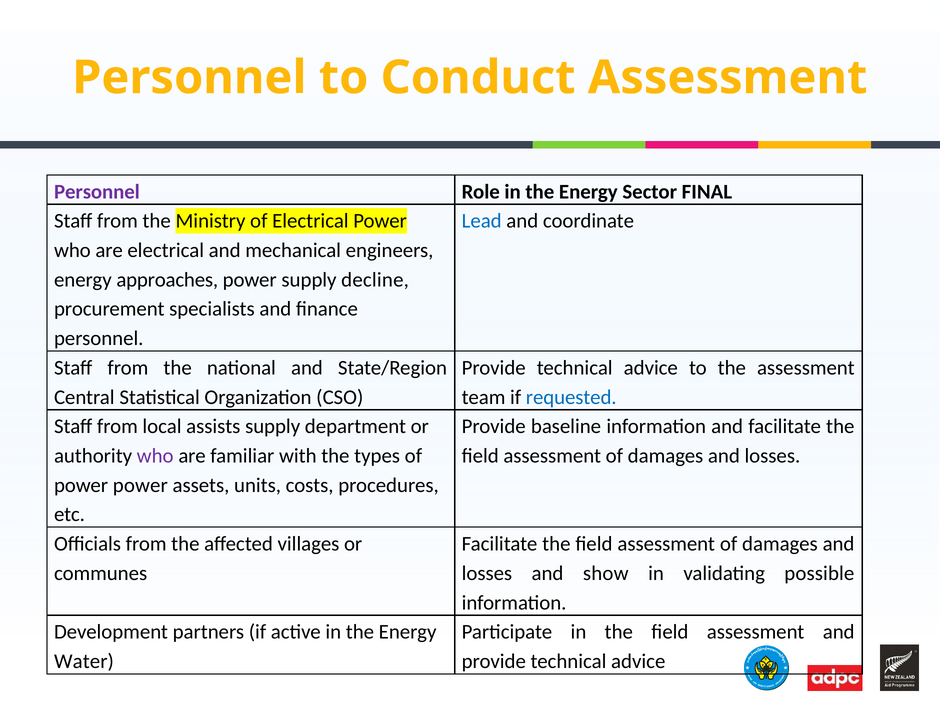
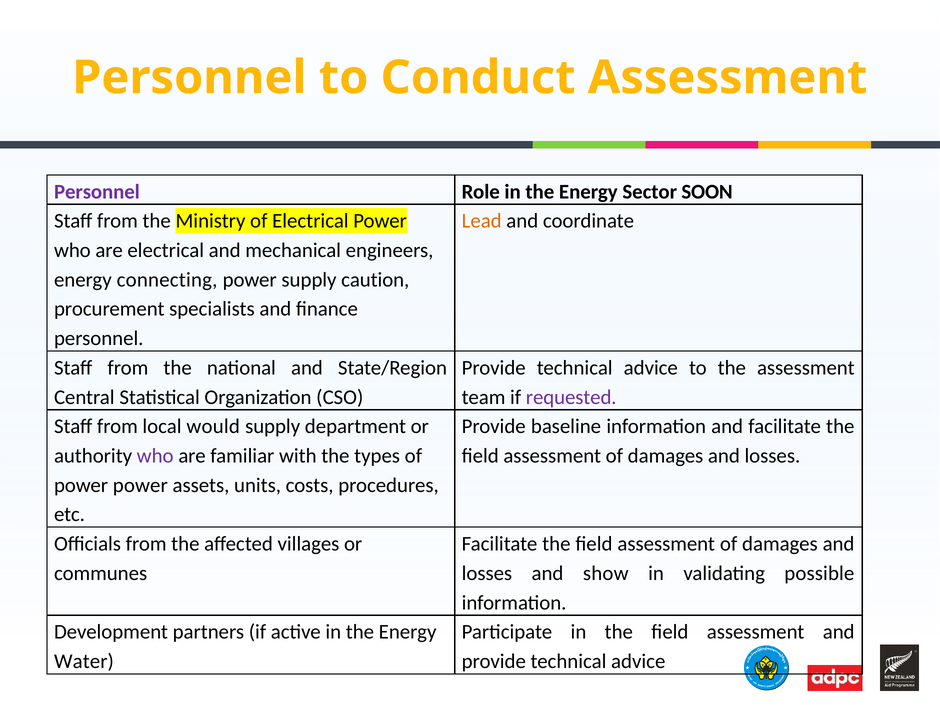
FINAL: FINAL -> SOON
Lead colour: blue -> orange
approaches: approaches -> connecting
decline: decline -> caution
requested colour: blue -> purple
assists: assists -> would
